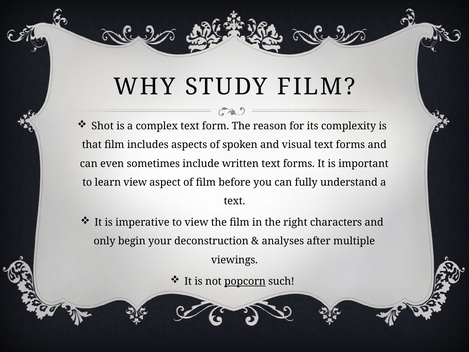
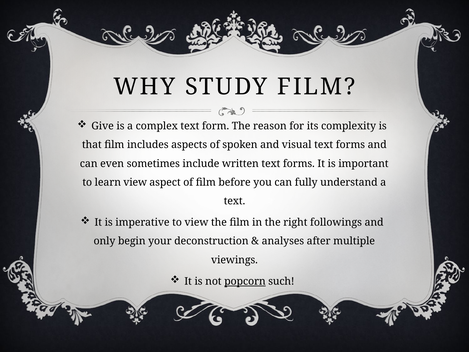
Shot: Shot -> Give
characters: characters -> followings
